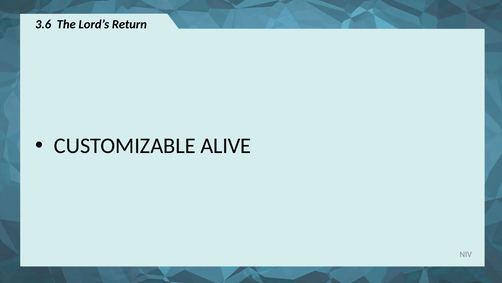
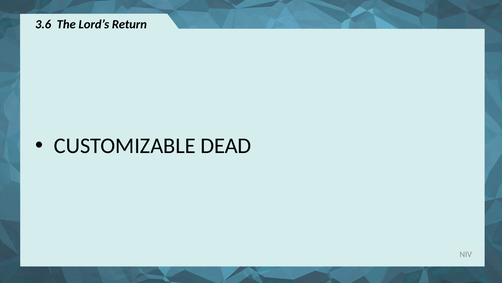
ALIVE: ALIVE -> DEAD
